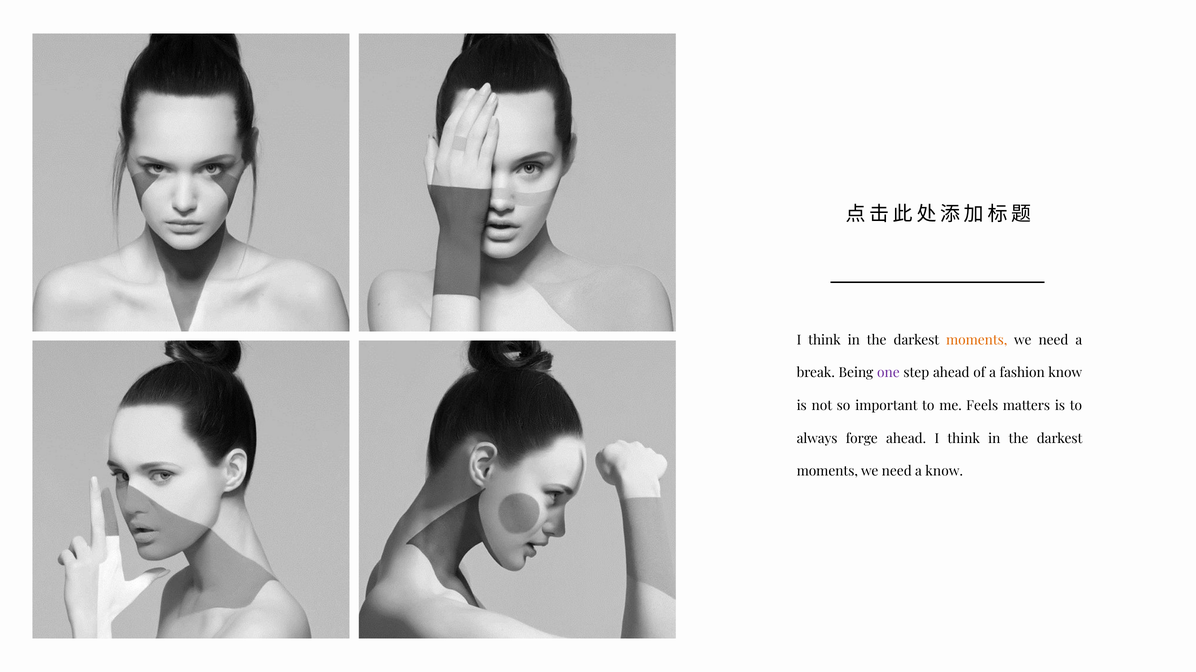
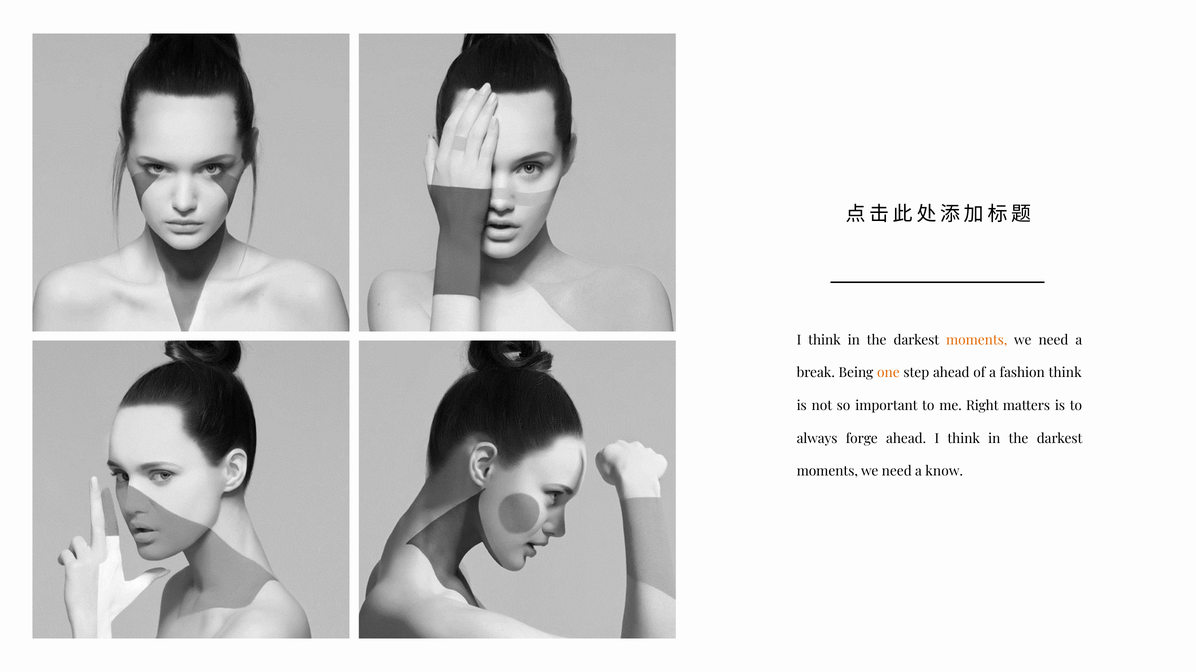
one colour: purple -> orange
fashion know: know -> think
Feels: Feels -> Right
